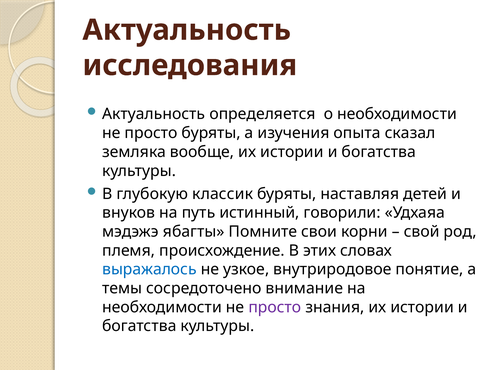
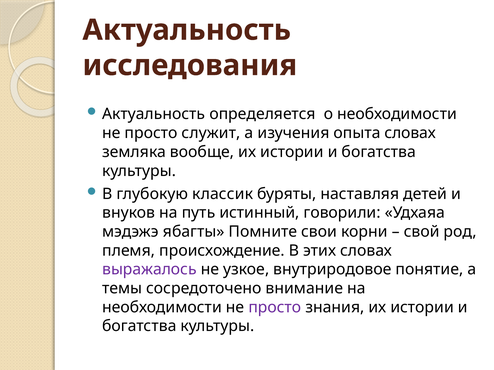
просто буряты: буряты -> служит
опыта сказал: сказал -> словах
выражалось colour: blue -> purple
